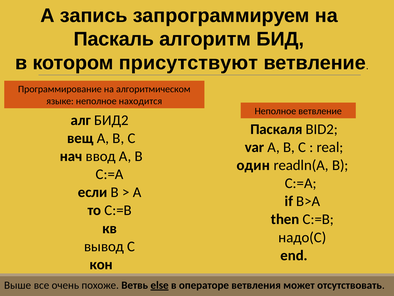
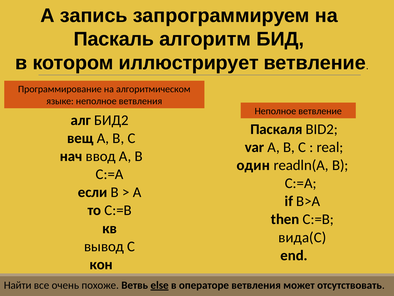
присутствуют: присутствуют -> иллюстрирует
неполное находится: находится -> ветвления
надо(С: надо(С -> вида(С
Выше: Выше -> Найти
